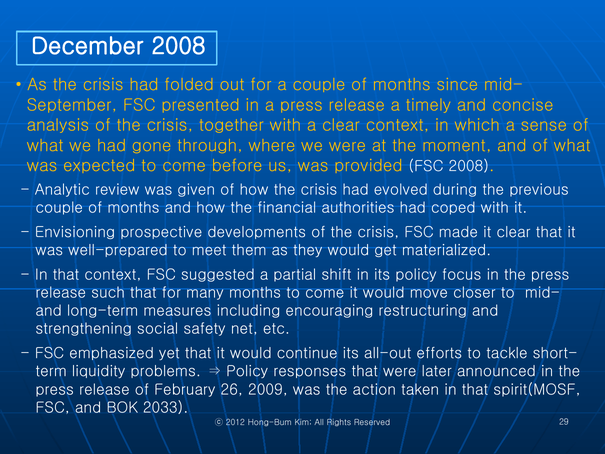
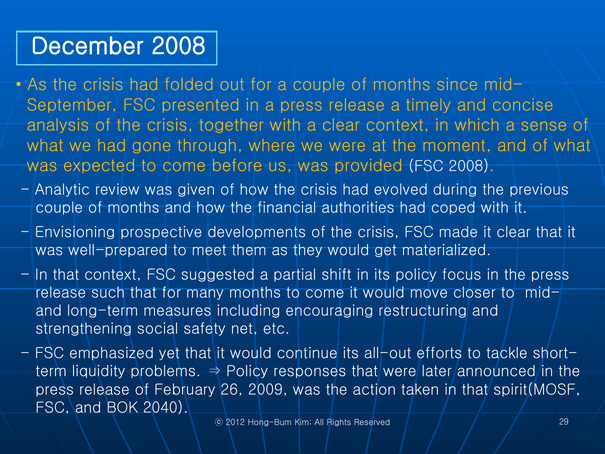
2033: 2033 -> 2040
